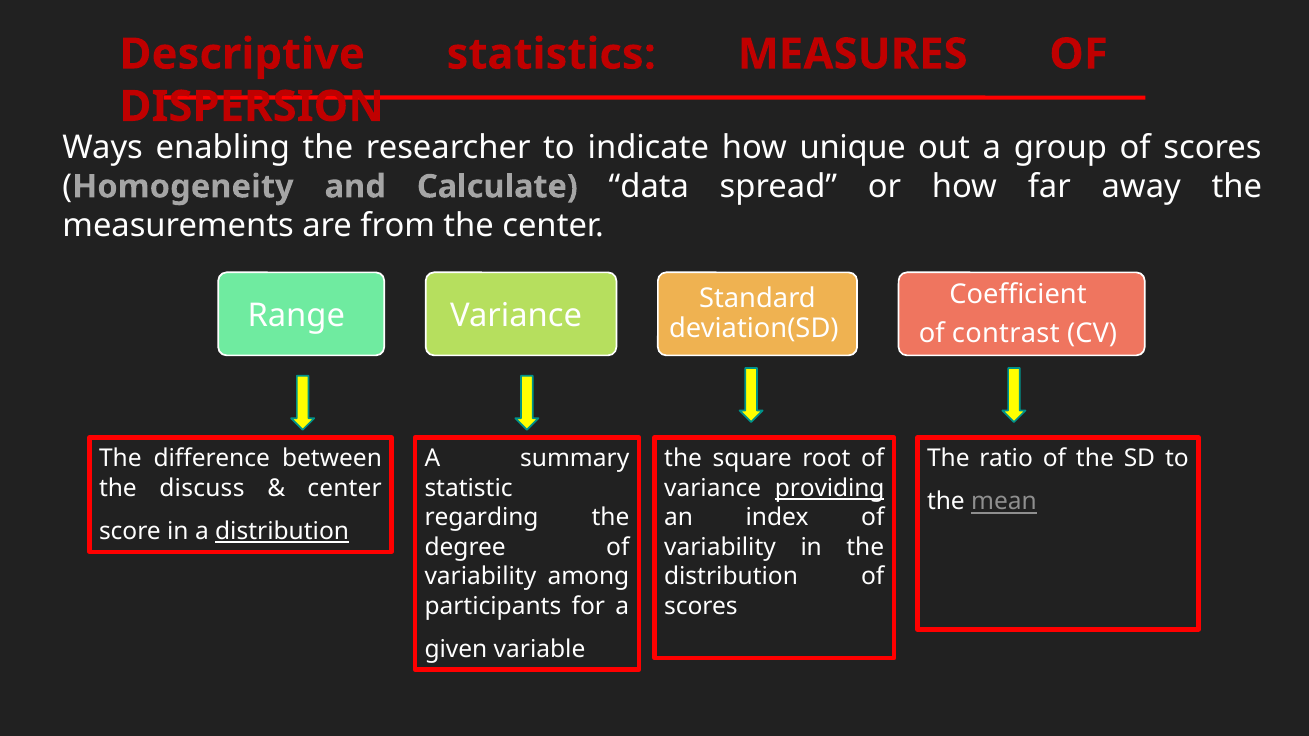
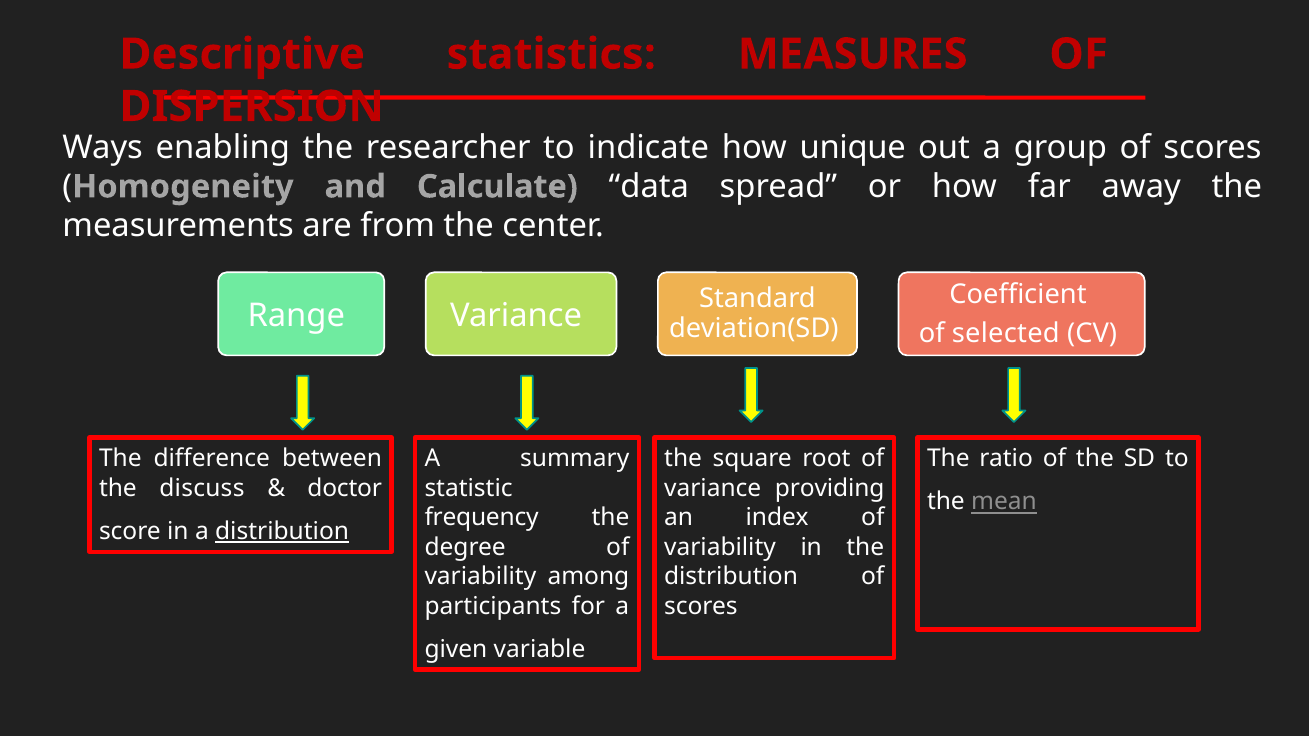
contrast: contrast -> selected
center at (345, 488): center -> doctor
providing underline: present -> none
regarding: regarding -> frequency
